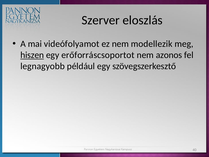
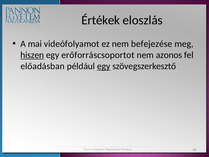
Szerver: Szerver -> Értékek
modellezik: modellezik -> befejezése
legnagyobb: legnagyobb -> előadásban
egy at (104, 66) underline: none -> present
